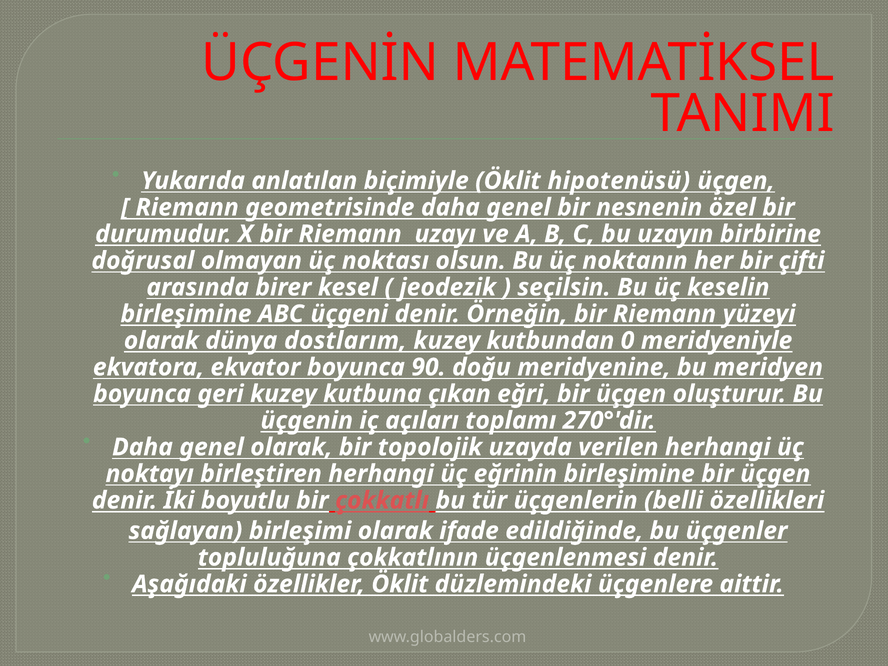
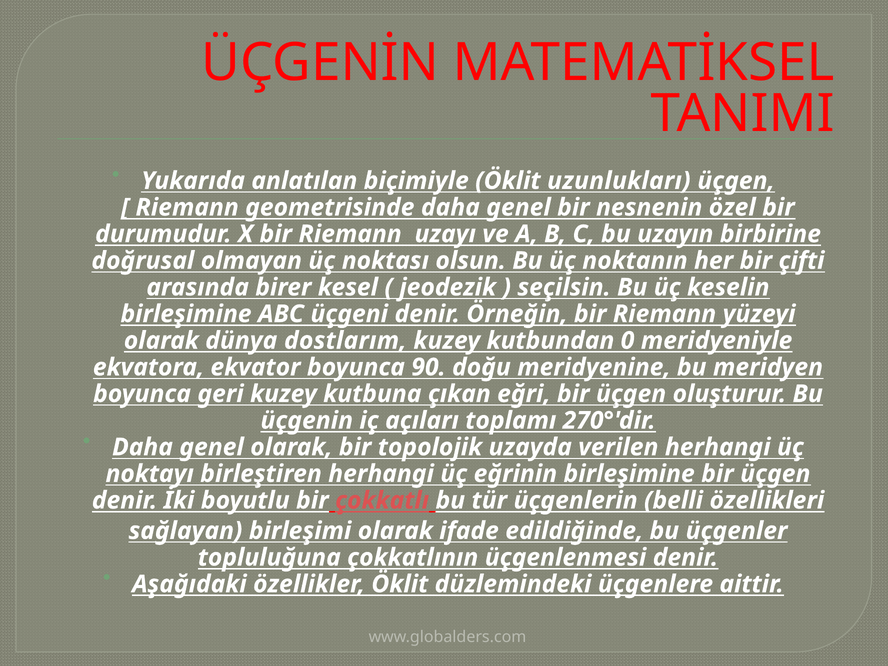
hipotenüsü: hipotenüsü -> uzunlukları
